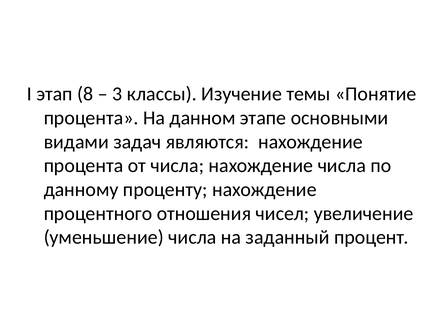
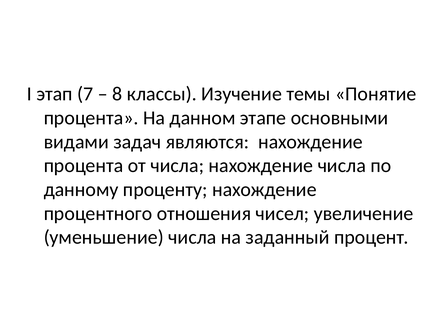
8: 8 -> 7
3: 3 -> 8
